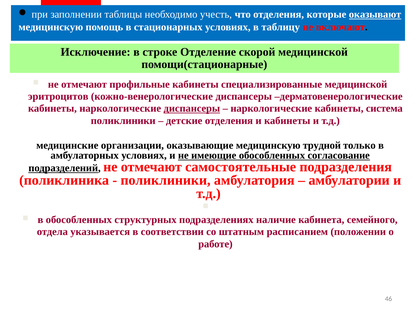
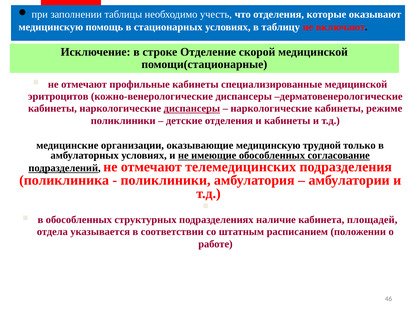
оказывают underline: present -> none
система: система -> режиме
самостоятельные: самостоятельные -> телемедицинских
семейного: семейного -> площадей
